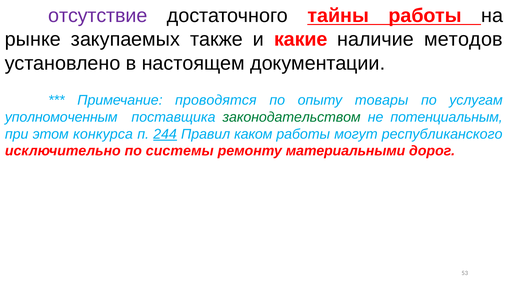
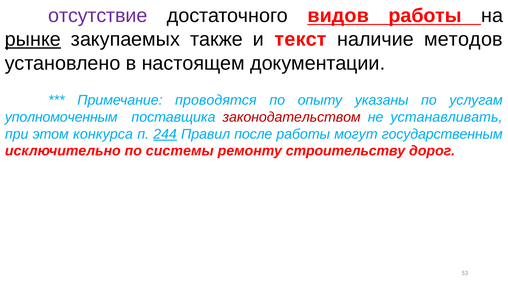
тайны: тайны -> видов
рынке underline: none -> present
какие: какие -> текст
товары: товары -> указаны
законодательством colour: green -> red
потенциальным: потенциальным -> устанавливать
каком: каком -> после
республиканского: республиканского -> государственным
материальными: материальными -> строительству
